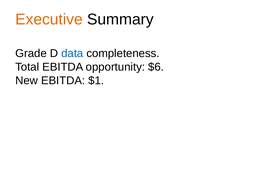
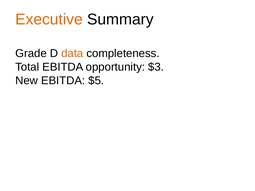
data colour: blue -> orange
$6: $6 -> $3
$1: $1 -> $5
